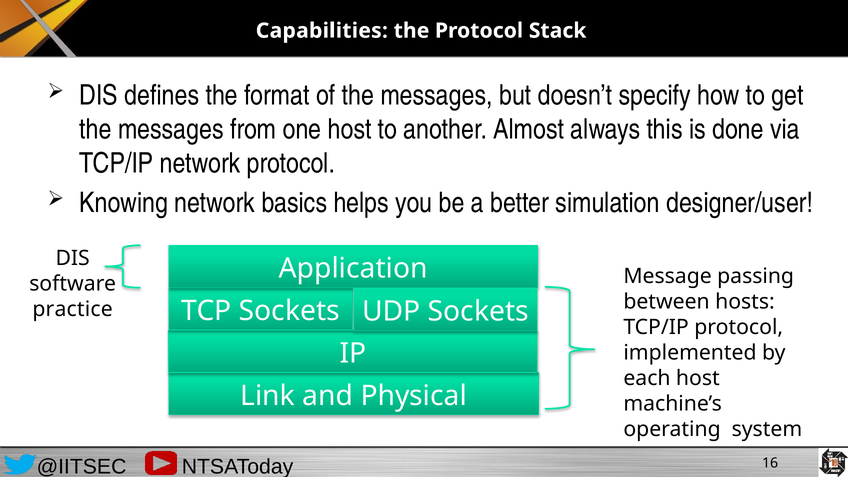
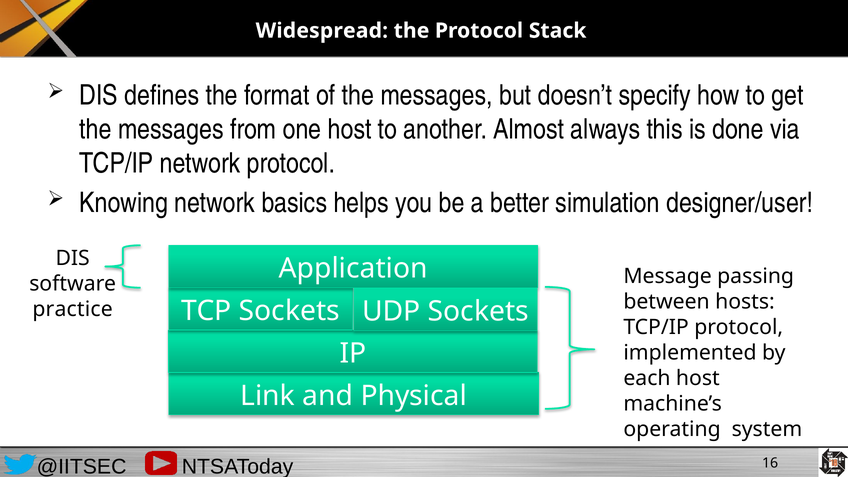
Capabilities: Capabilities -> Widespread
